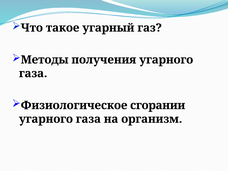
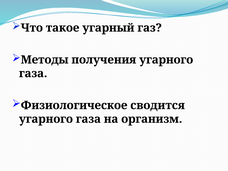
сгорании: сгорании -> сводится
